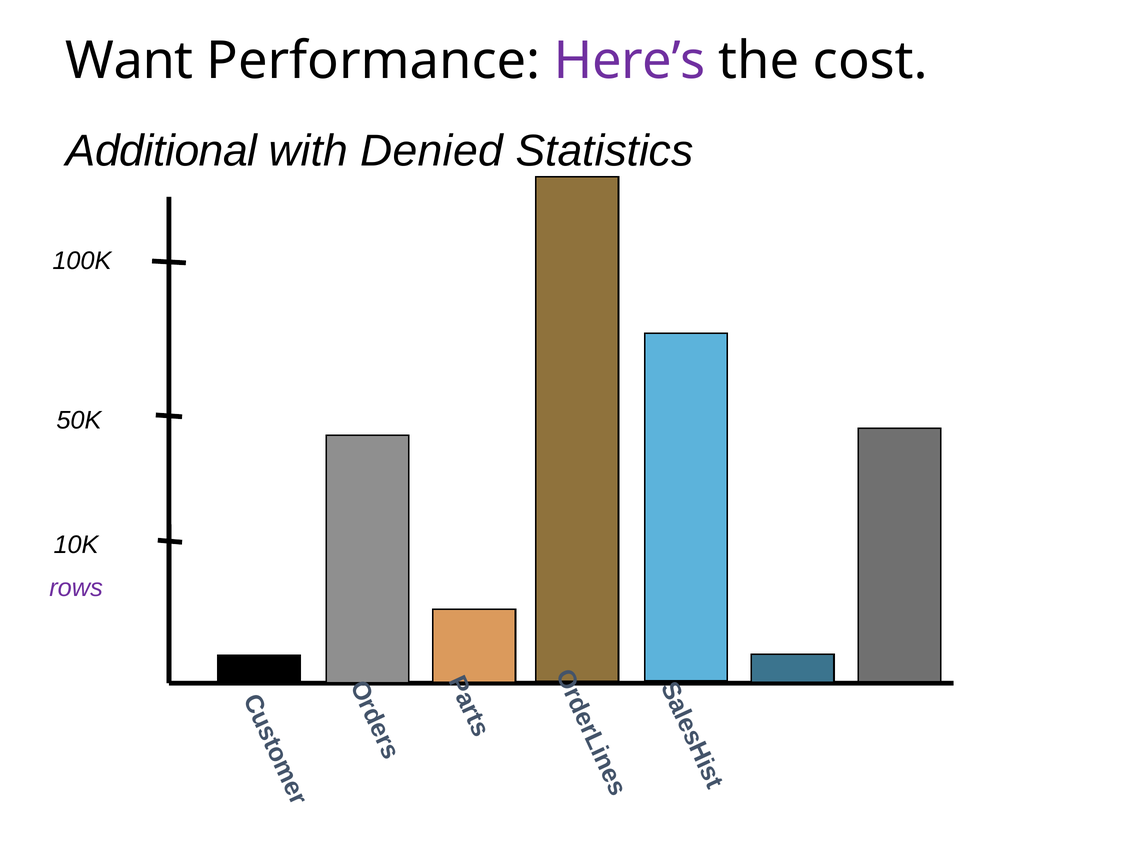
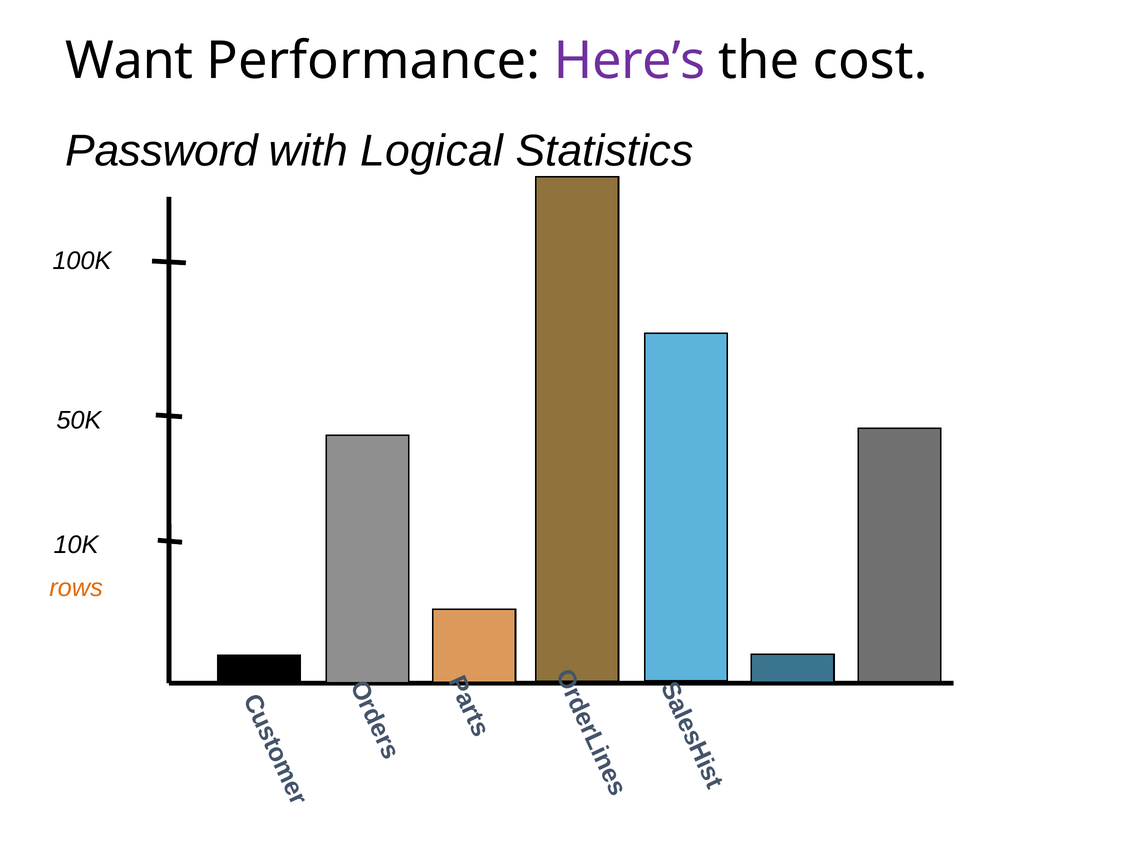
Additional: Additional -> Password
Denied: Denied -> Logical
rows colour: purple -> orange
